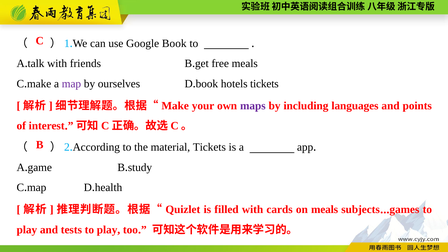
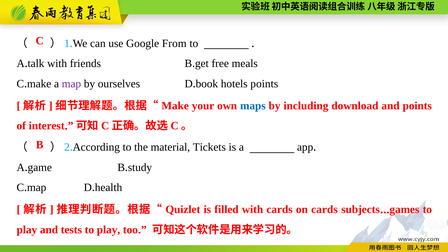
Google Book: Book -> From
hotels tickets: tickets -> points
maps colour: purple -> blue
languages: languages -> download
on meals: meals -> cards
